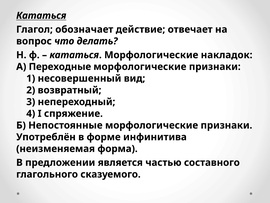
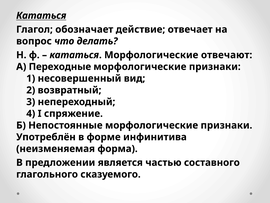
накладок: накладок -> отвечают
